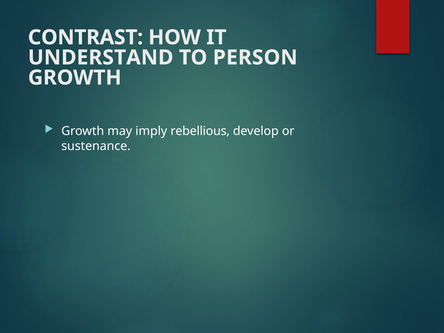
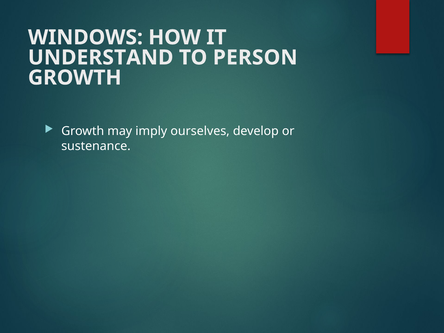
CONTRAST: CONTRAST -> WINDOWS
rebellious: rebellious -> ourselves
